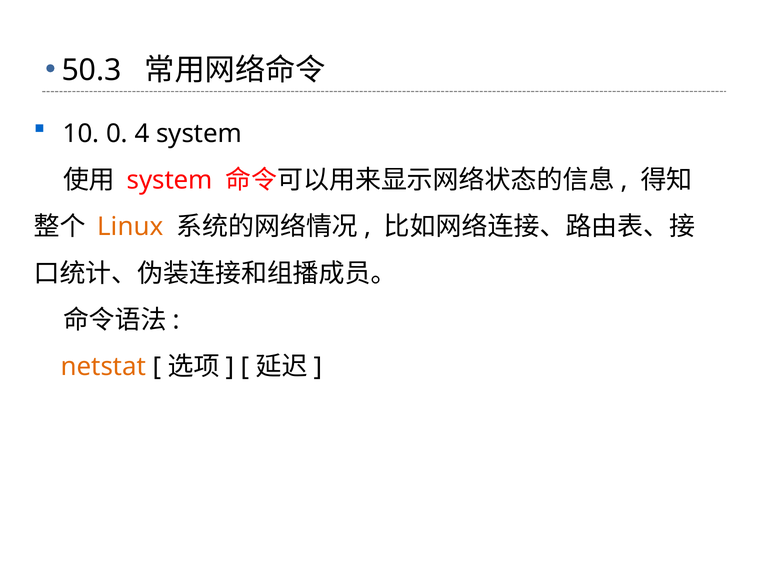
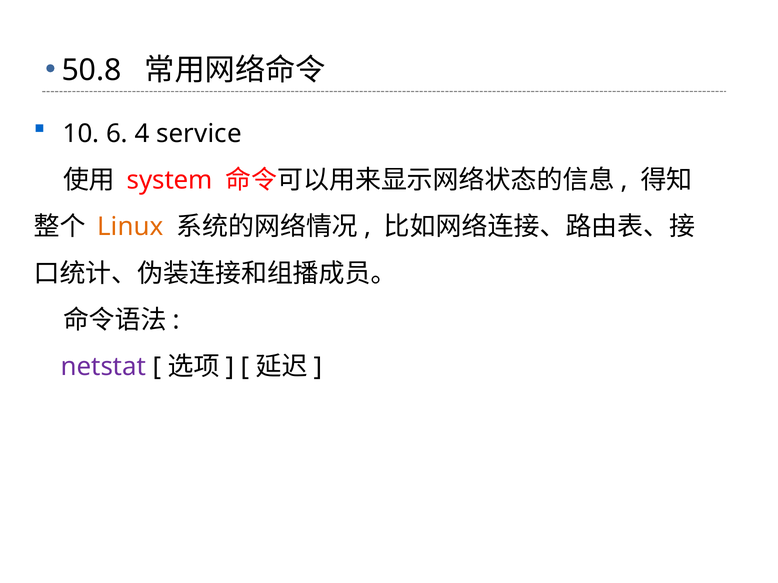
50.3: 50.3 -> 50.8
0: 0 -> 6
4 system: system -> service
netstat colour: orange -> purple
